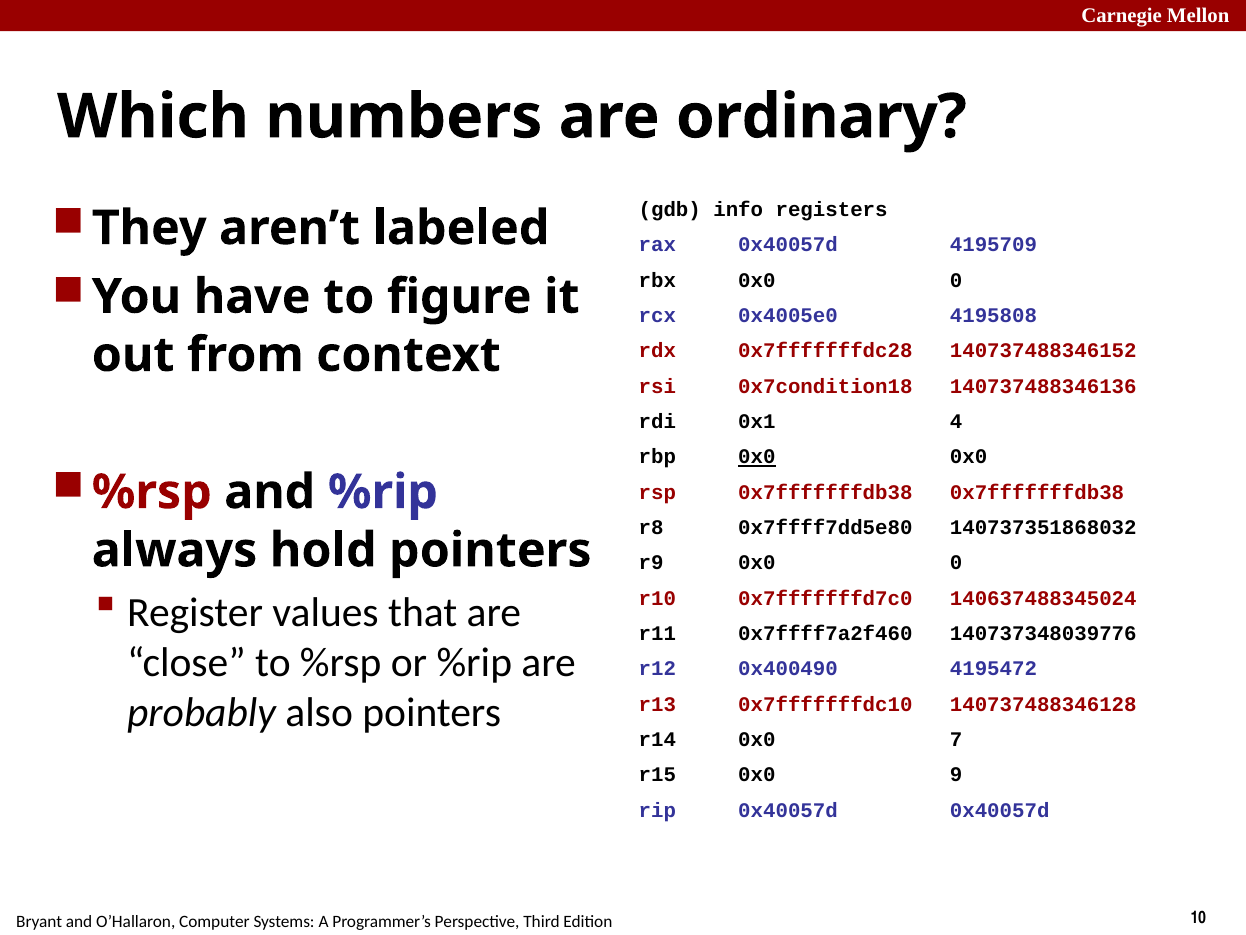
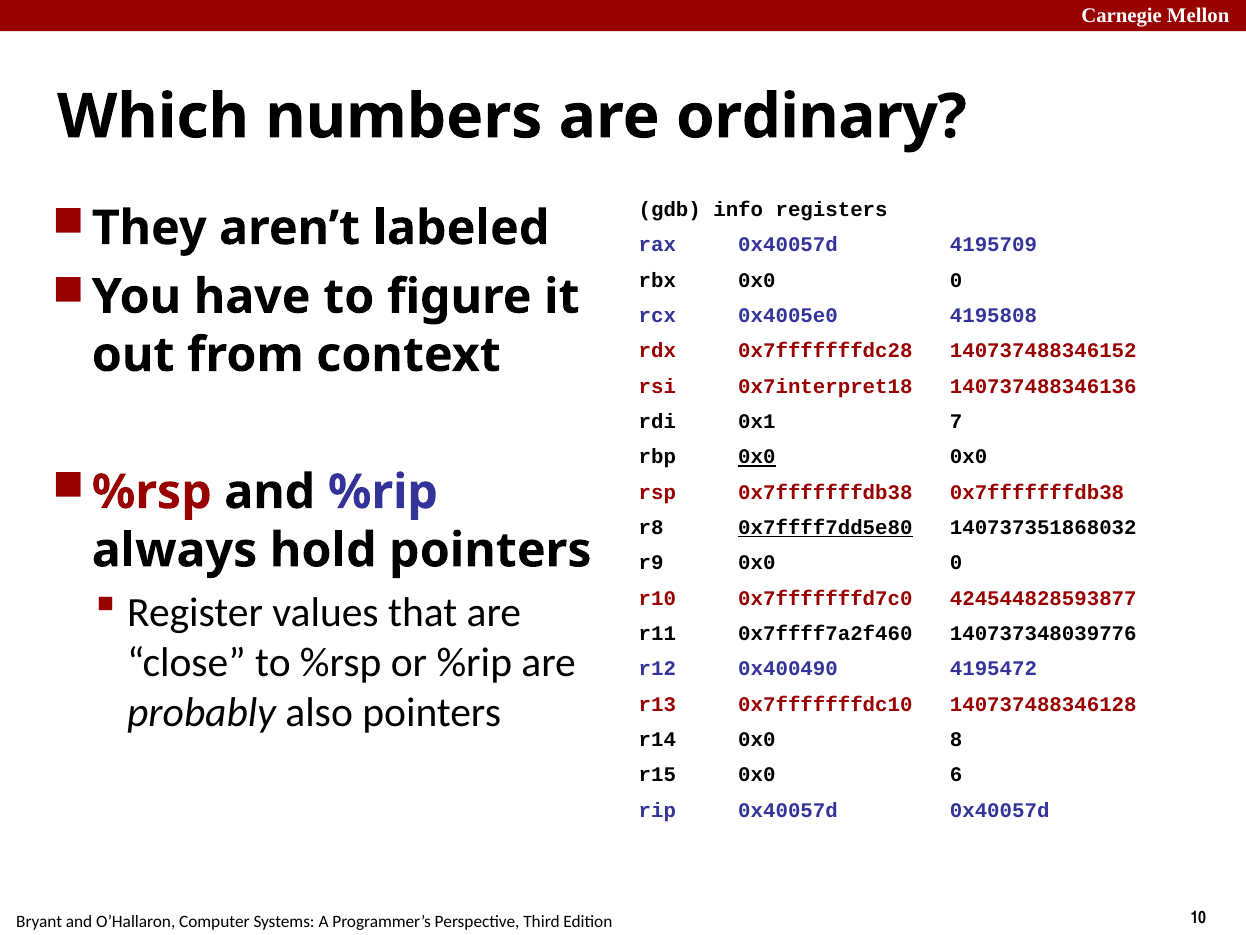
0x7condition18: 0x7condition18 -> 0x7interpret18
4: 4 -> 7
0x7ffff7dd5e80 underline: none -> present
140637488345024: 140637488345024 -> 424544828593877
7: 7 -> 8
9: 9 -> 6
